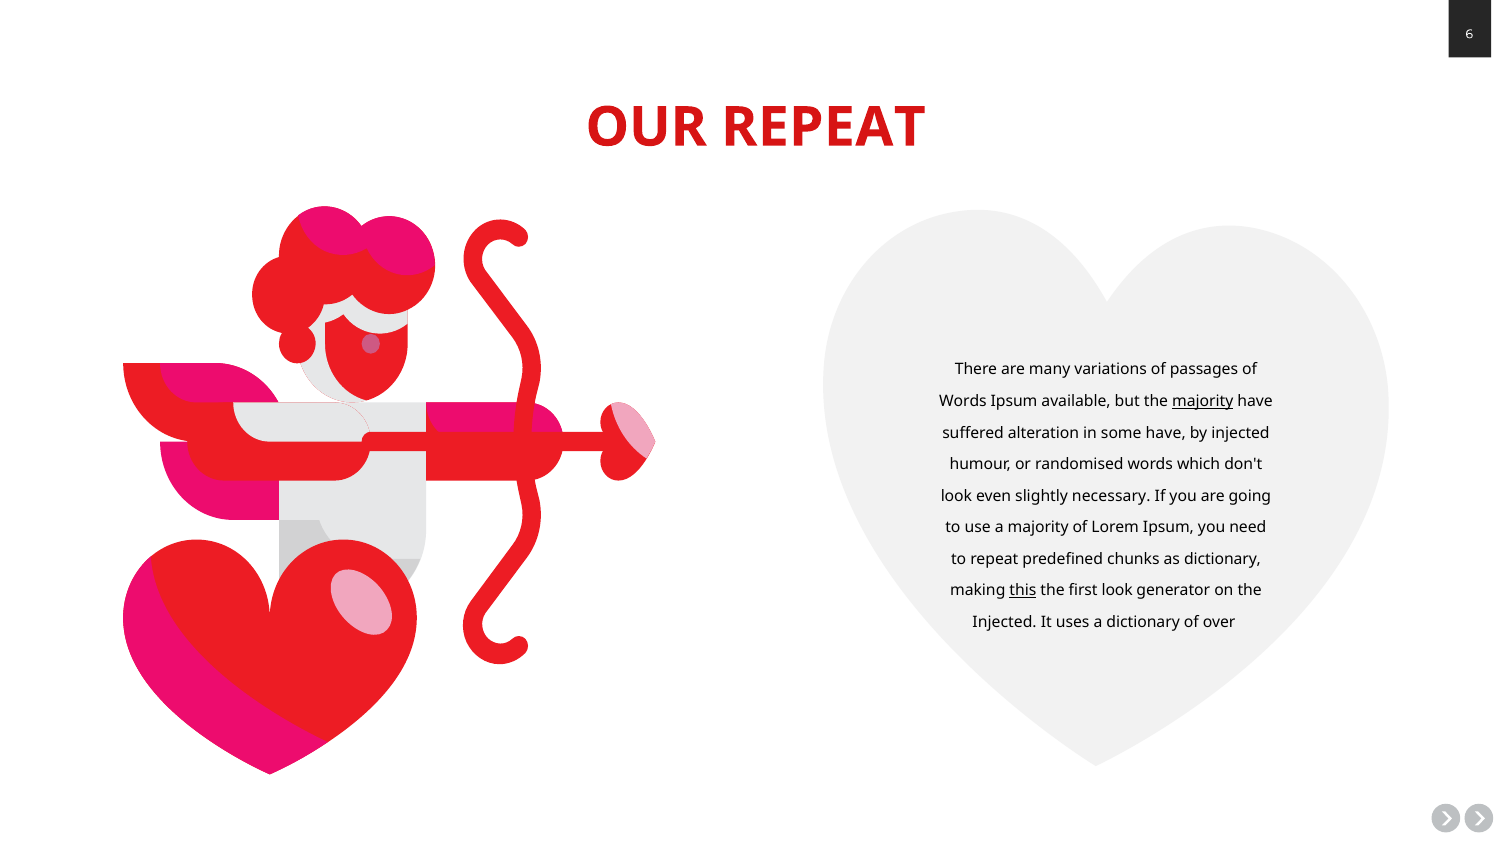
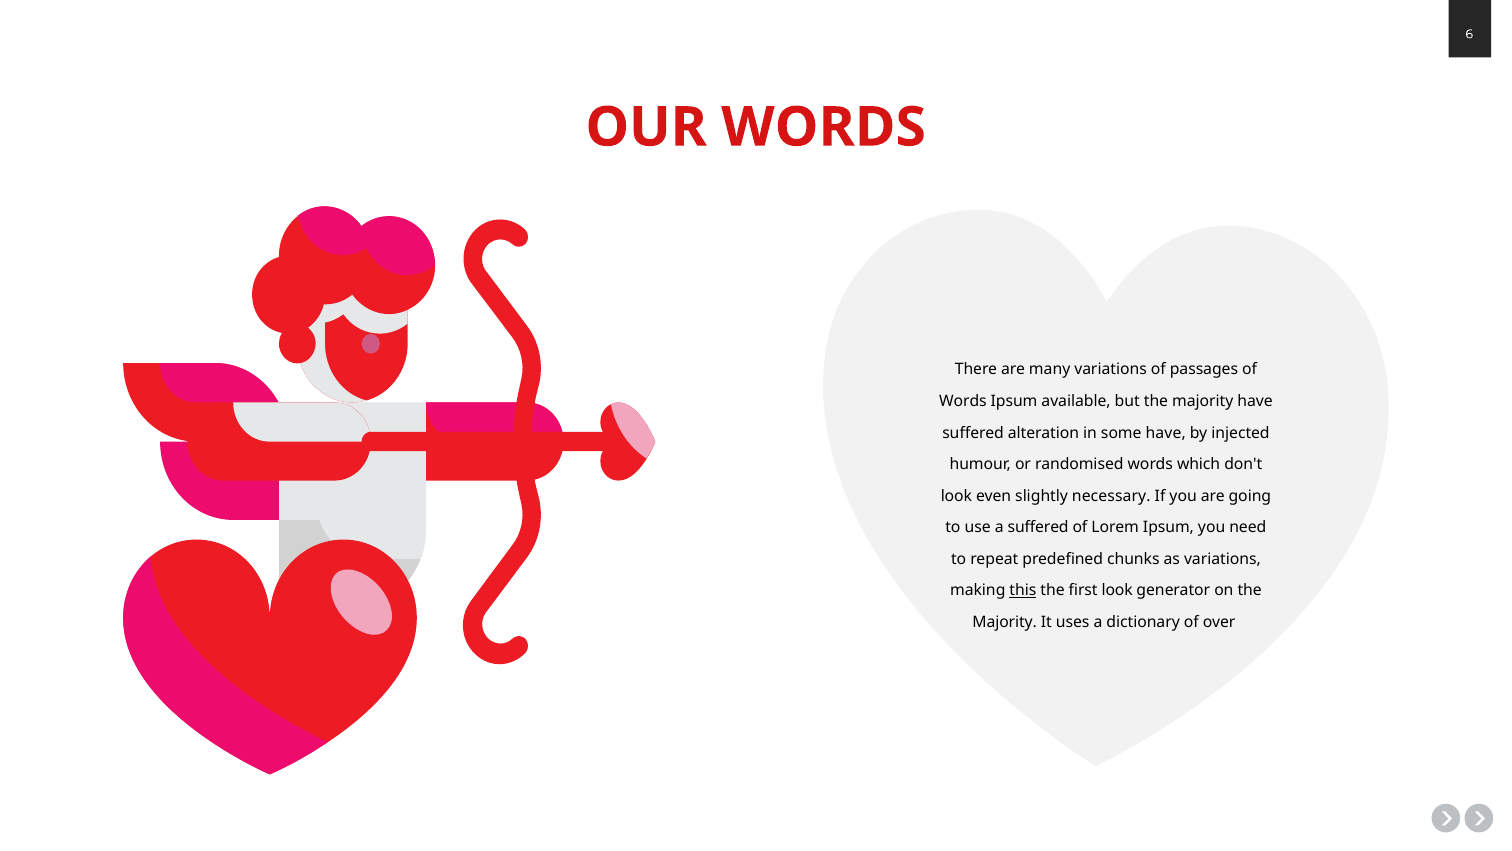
OUR REPEAT: REPEAT -> WORDS
majority at (1203, 401) underline: present -> none
a majority: majority -> suffered
as dictionary: dictionary -> variations
Injected at (1005, 622): Injected -> Majority
